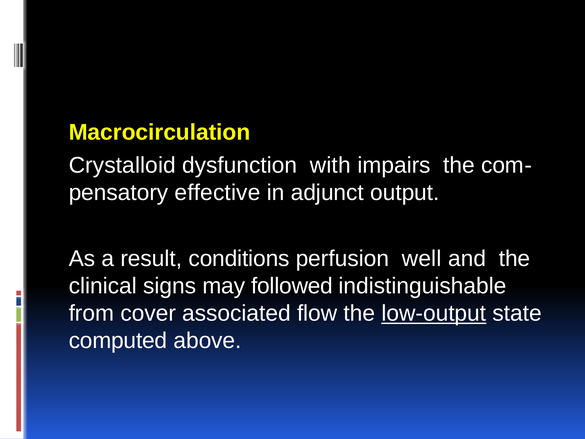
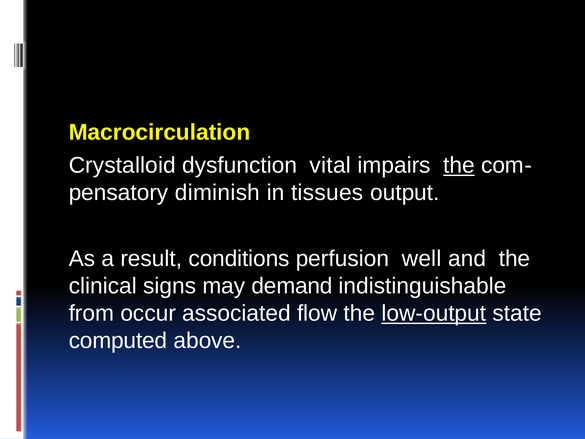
with: with -> vital
the at (459, 165) underline: none -> present
effective: effective -> diminish
adjunct: adjunct -> tissues
followed: followed -> demand
cover: cover -> occur
